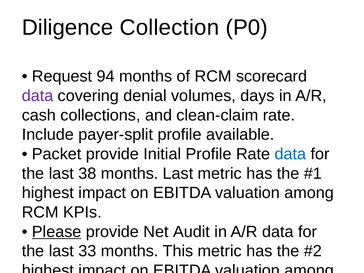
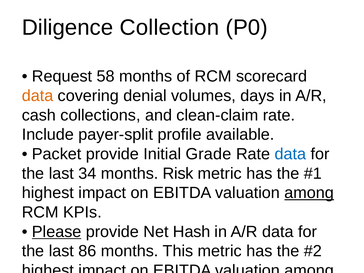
94: 94 -> 58
data at (38, 96) colour: purple -> orange
Initial Profile: Profile -> Grade
38: 38 -> 34
months Last: Last -> Risk
among at (309, 193) underline: none -> present
Audit: Audit -> Hash
33: 33 -> 86
